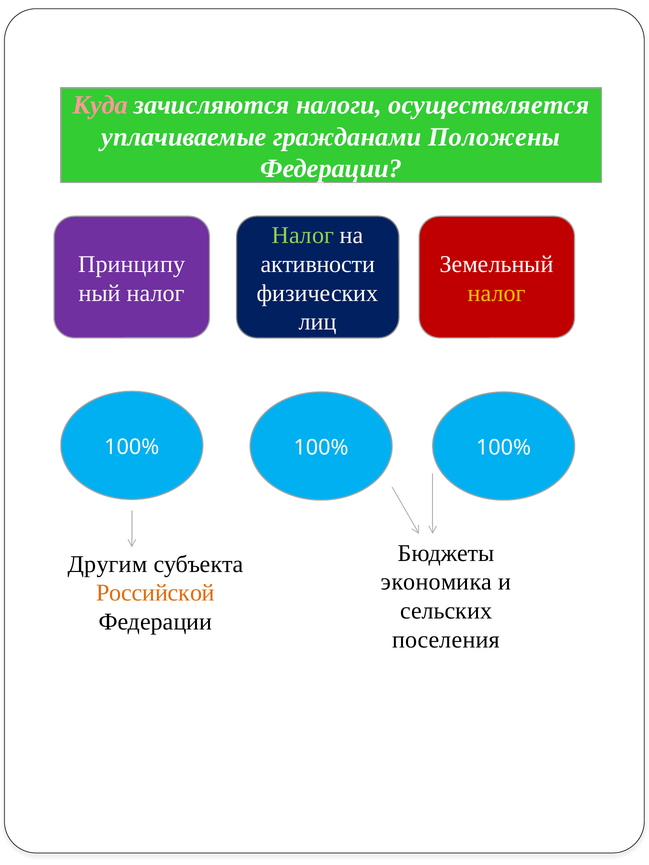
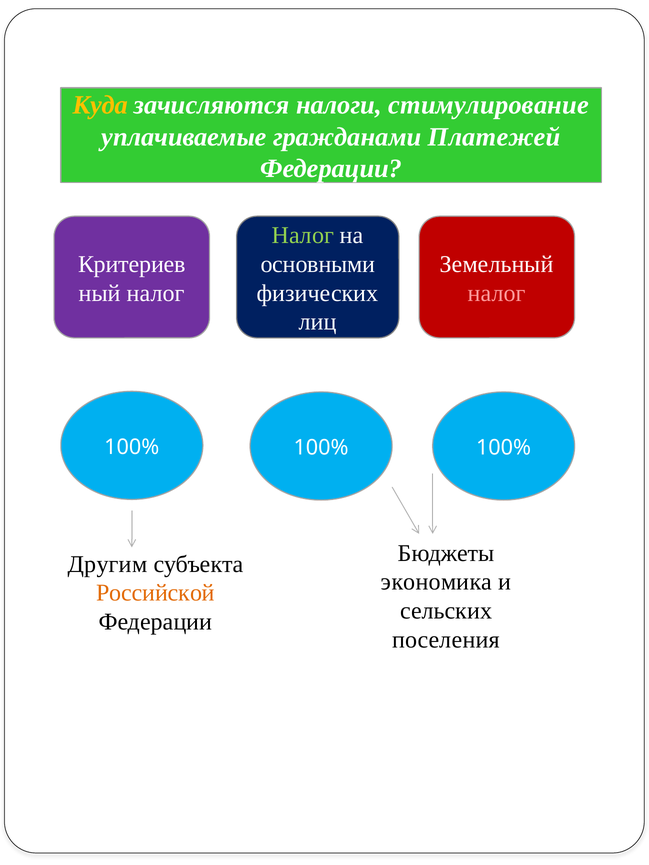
Куда colour: pink -> yellow
осуществляется: осуществляется -> стимулирование
Положены: Положены -> Платежей
Принципу: Принципу -> Критериев
активности: активности -> основными
налог at (497, 293) colour: yellow -> pink
